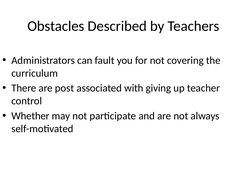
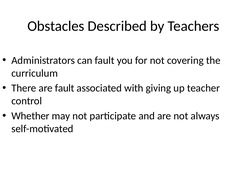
are post: post -> fault
